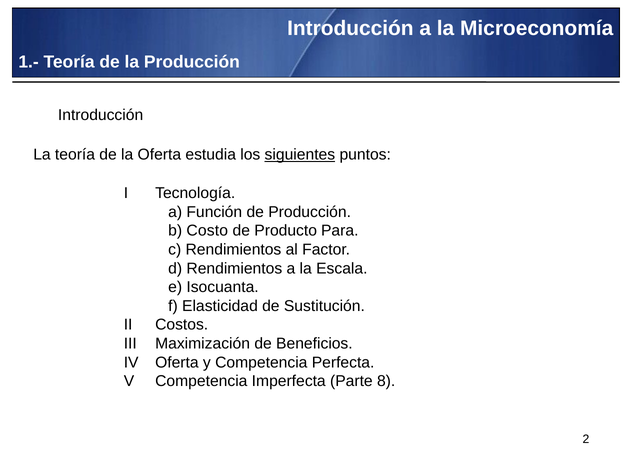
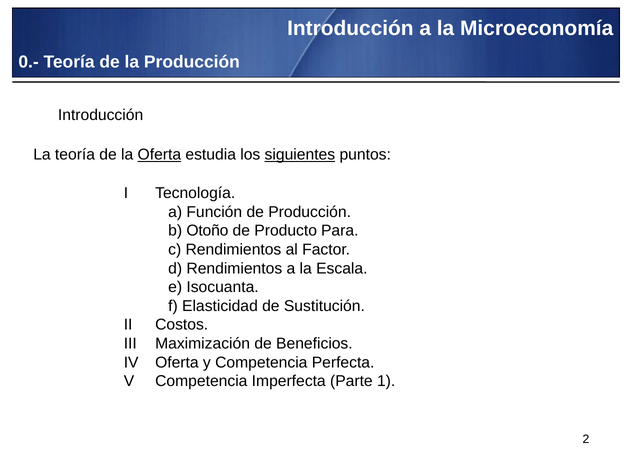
1.-: 1.- -> 0.-
Oferta at (159, 155) underline: none -> present
Costo: Costo -> Otoño
8: 8 -> 1
